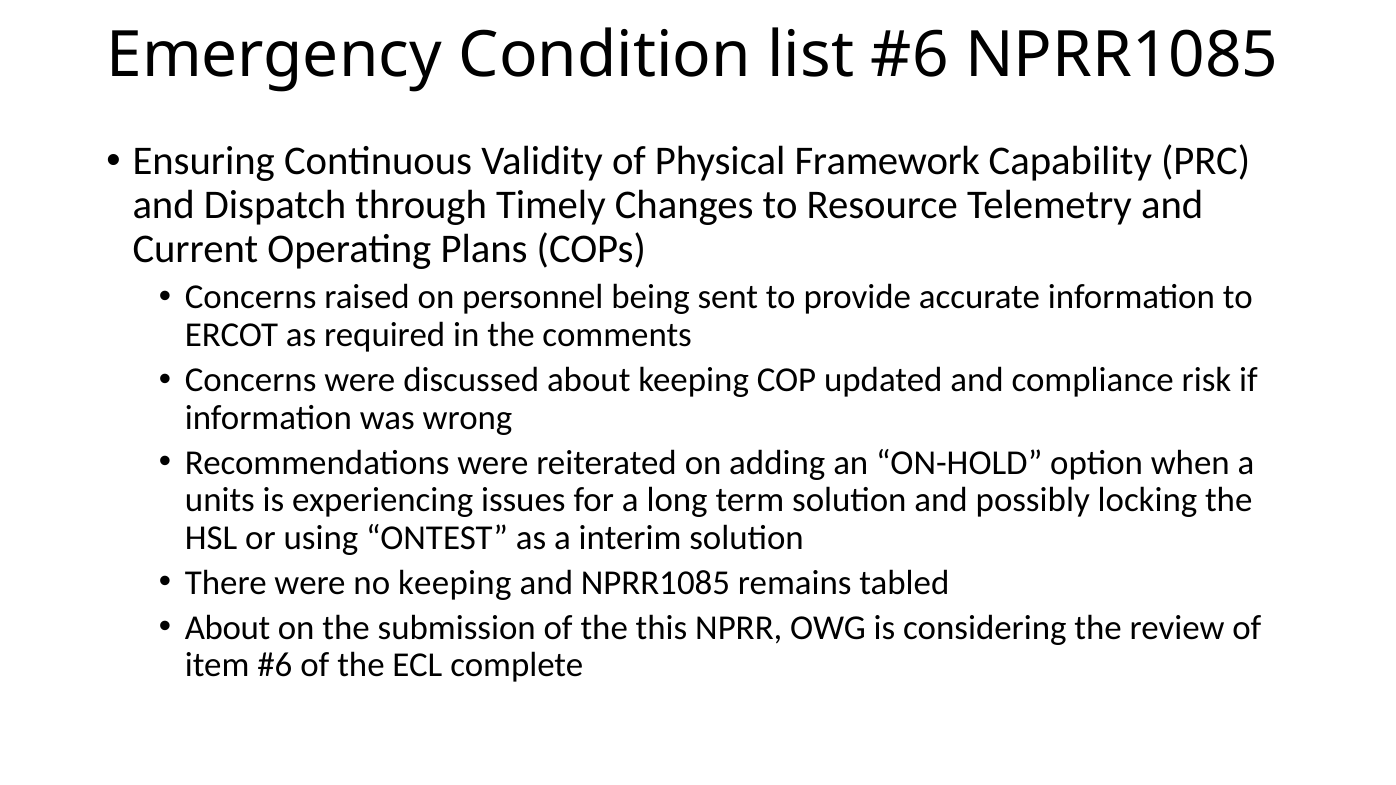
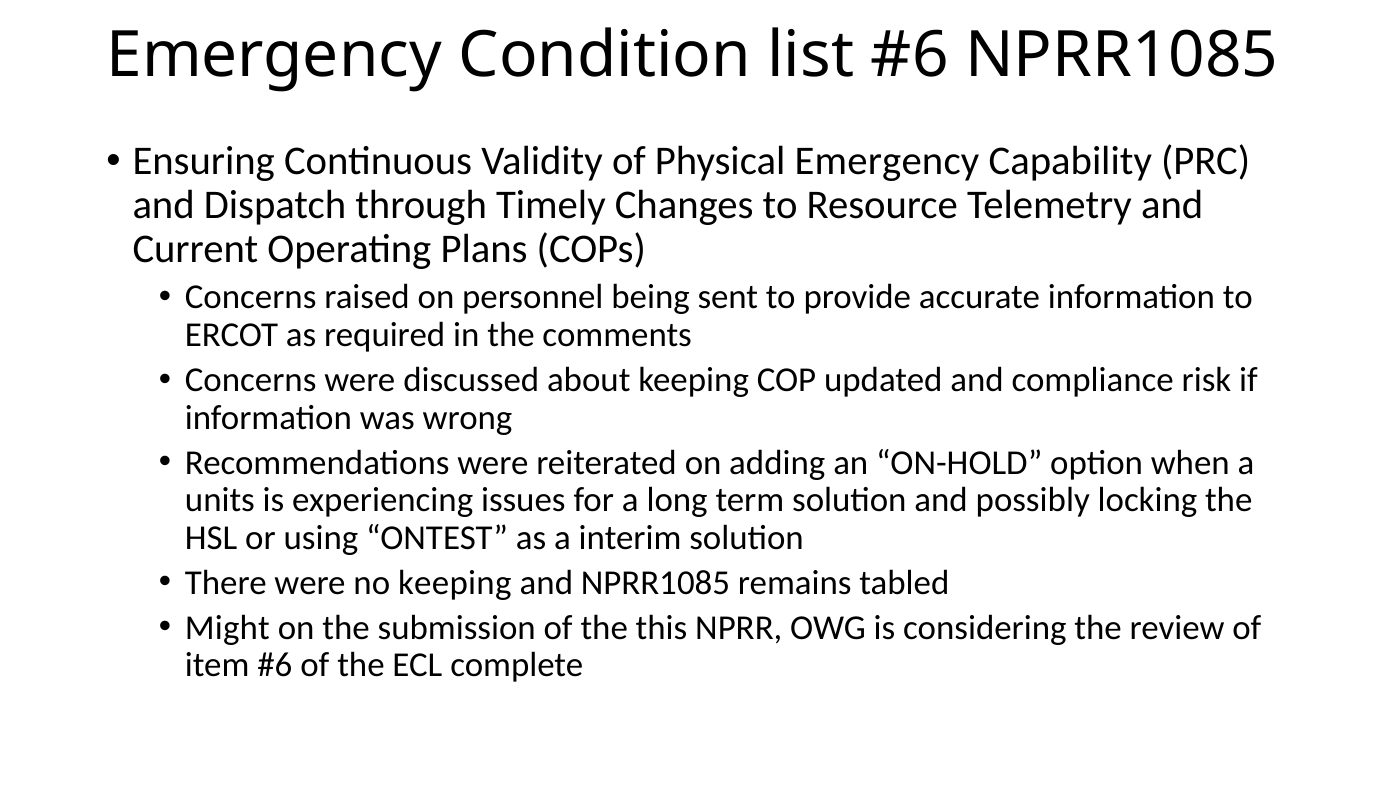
Physical Framework: Framework -> Emergency
About at (228, 628): About -> Might
